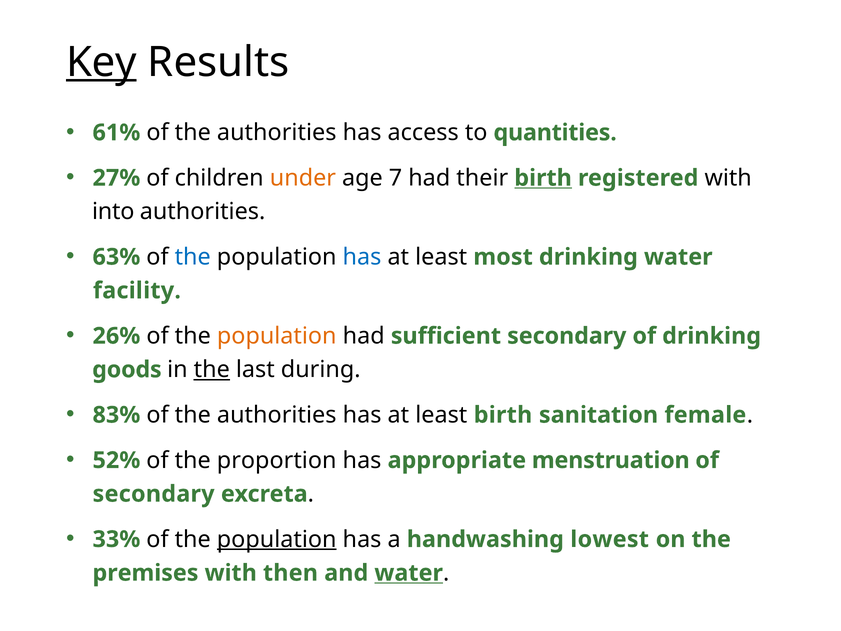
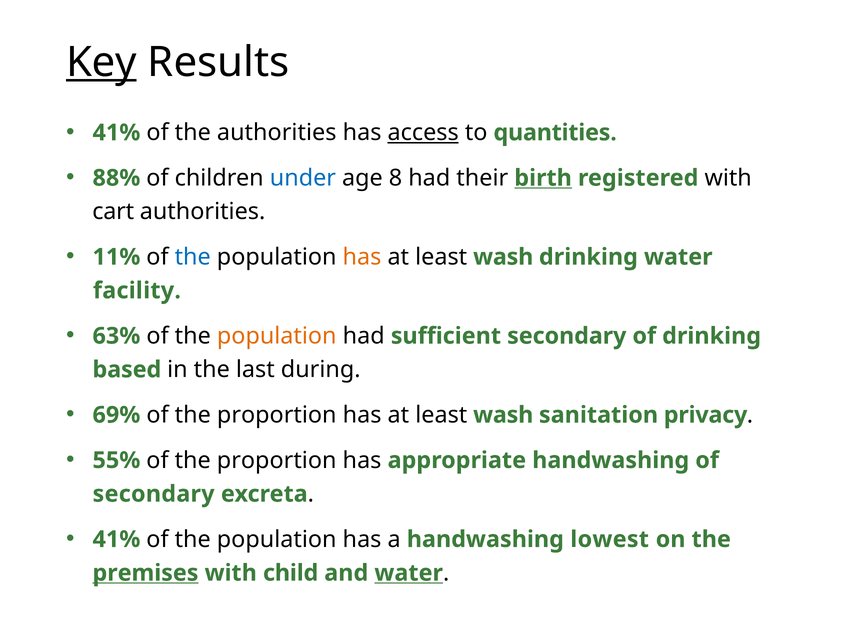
61% at (116, 133): 61% -> 41%
access underline: none -> present
27%: 27% -> 88%
under colour: orange -> blue
7: 7 -> 8
into: into -> cart
63%: 63% -> 11%
has at (362, 257) colour: blue -> orange
most at (503, 257): most -> wash
26%: 26% -> 63%
goods: goods -> based
the at (212, 369) underline: present -> none
83%: 83% -> 69%
authorities at (277, 415): authorities -> proportion
birth at (503, 415): birth -> wash
female: female -> privacy
52%: 52% -> 55%
appropriate menstruation: menstruation -> handwashing
33% at (116, 539): 33% -> 41%
population at (277, 539) underline: present -> none
premises underline: none -> present
then: then -> child
